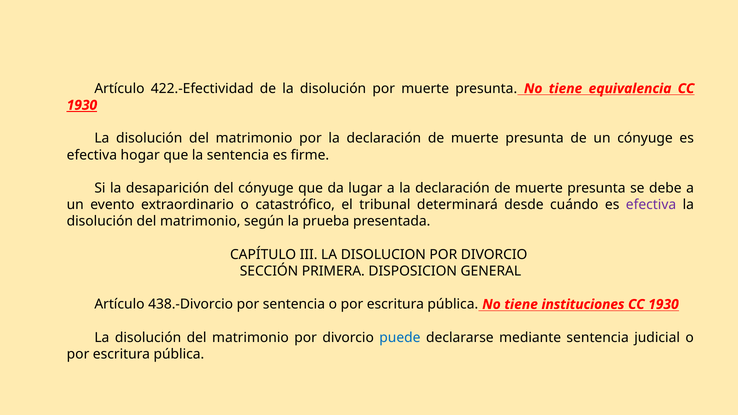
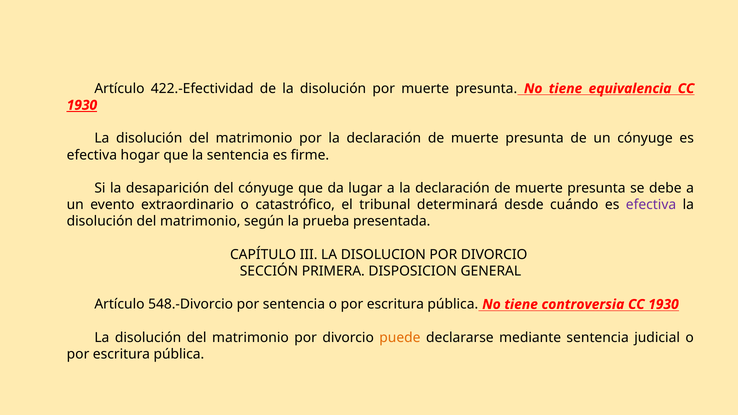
438.-Divorcio: 438.-Divorcio -> 548.-Divorcio
instituciones: instituciones -> controversia
puede colour: blue -> orange
